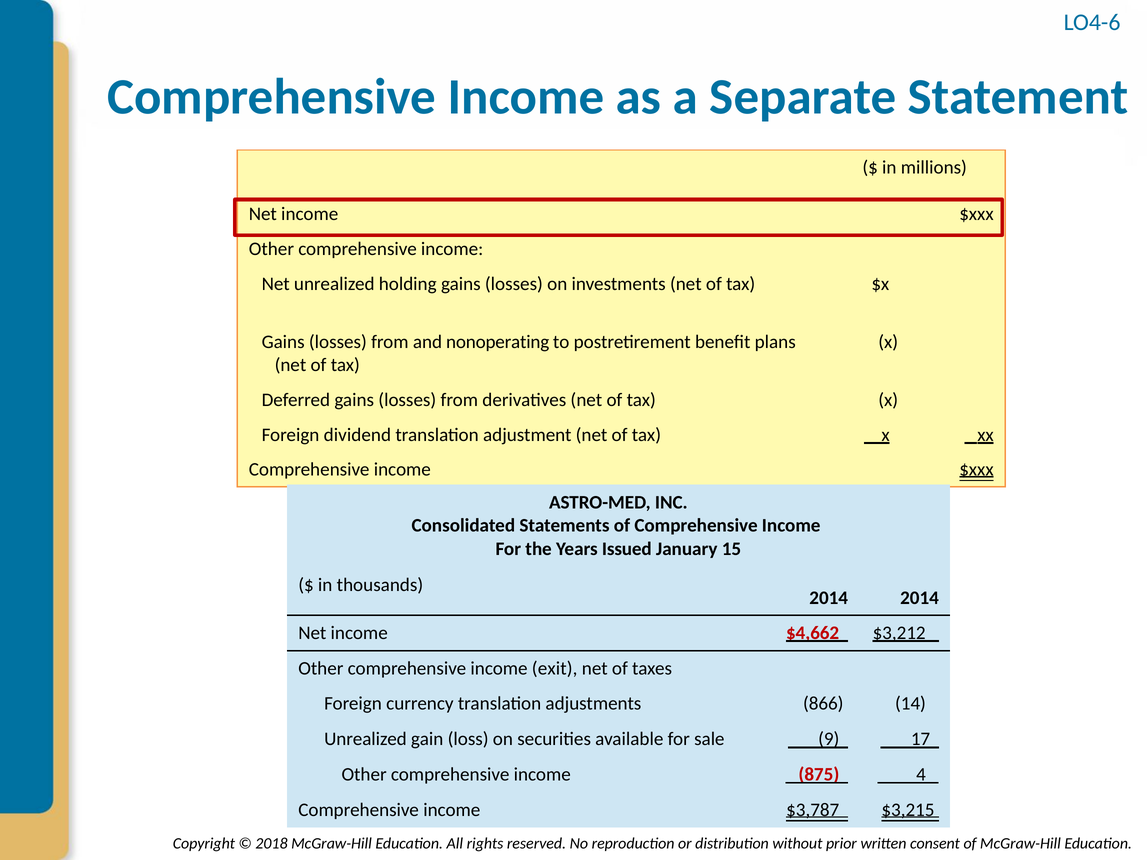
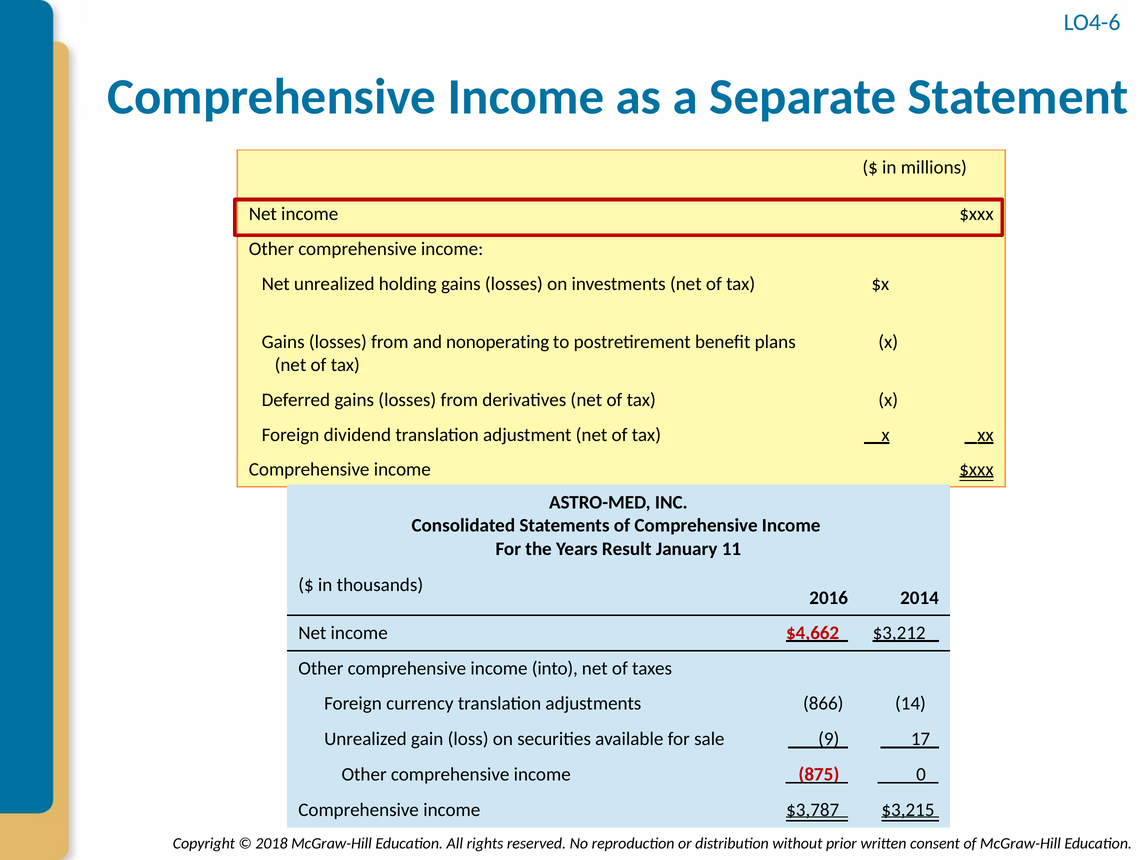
Issued: Issued -> Result
15: 15 -> 11
2014 at (829, 598): 2014 -> 2016
exit: exit -> into
4: 4 -> 0
